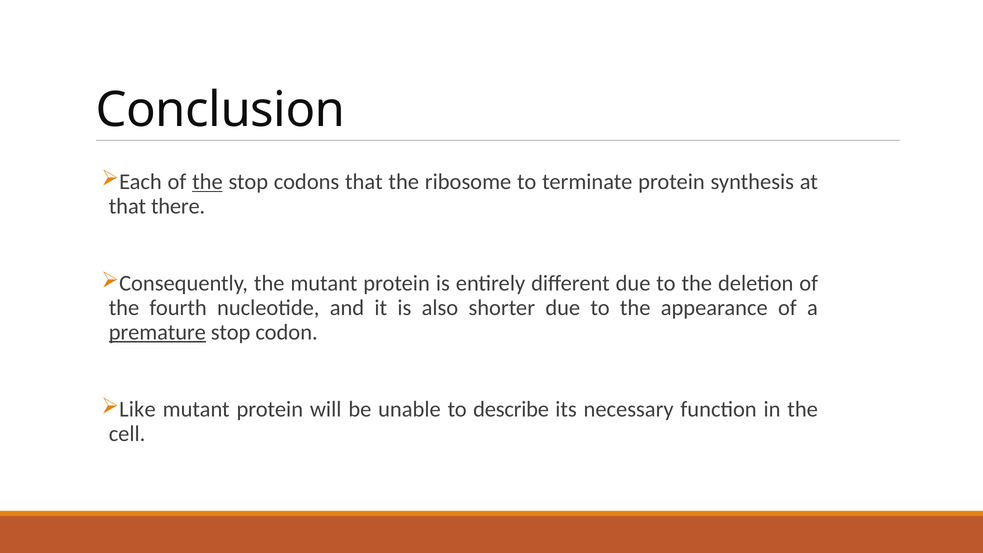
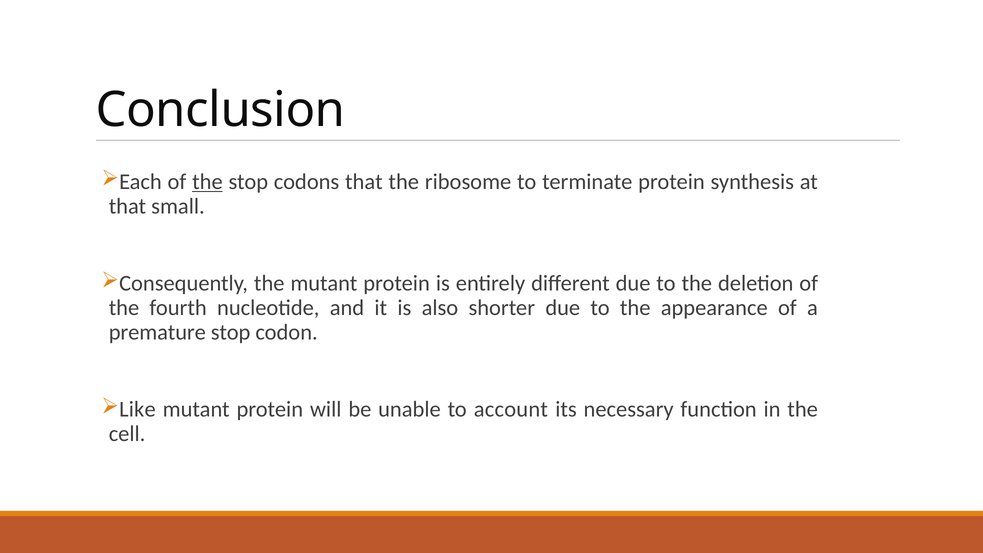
there: there -> small
premature underline: present -> none
describe: describe -> account
